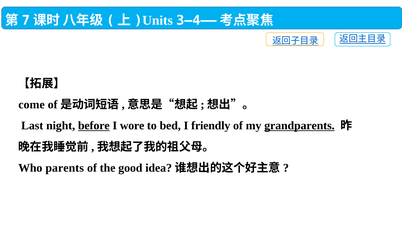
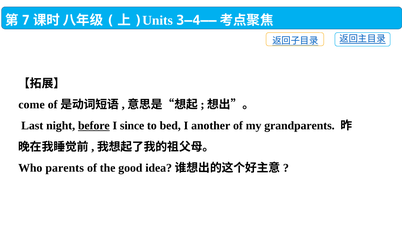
wore: wore -> since
friendly: friendly -> another
grandparents underline: present -> none
